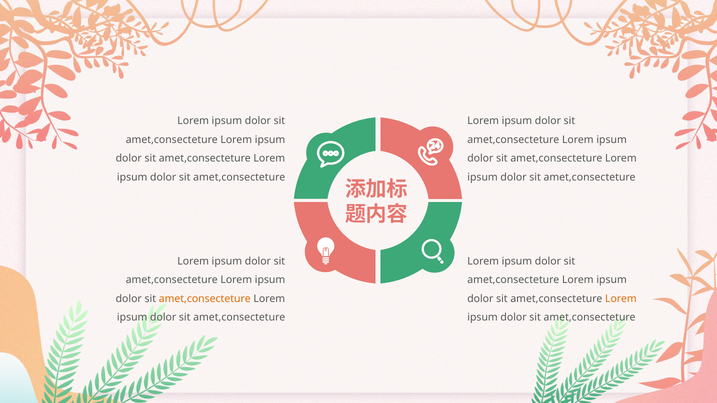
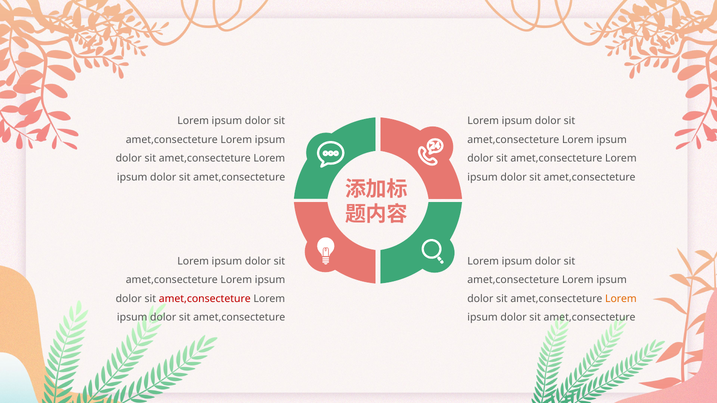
amet,consecteture at (205, 299) colour: orange -> red
